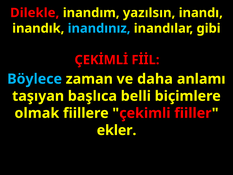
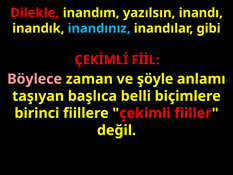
Böylece colour: light blue -> pink
daha: daha -> şöyle
olmak: olmak -> birinci
ekler: ekler -> değil
